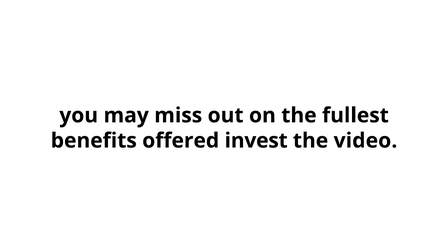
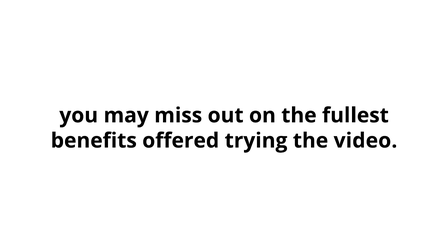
invest: invest -> trying
